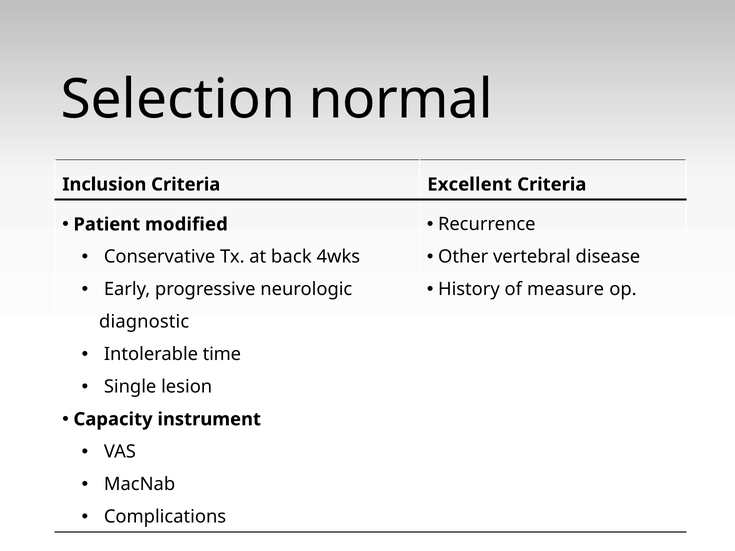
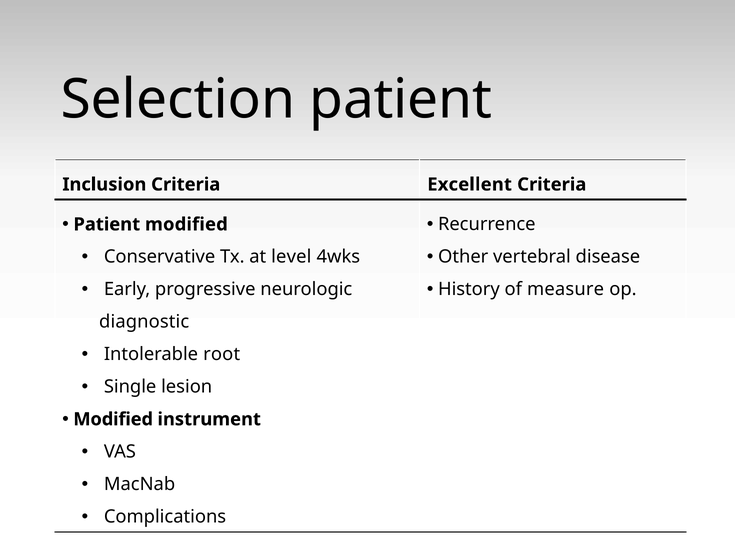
Selection normal: normal -> patient
back: back -> level
time: time -> root
Capacity at (113, 419): Capacity -> Modified
